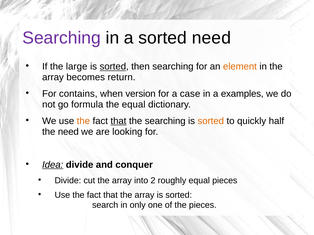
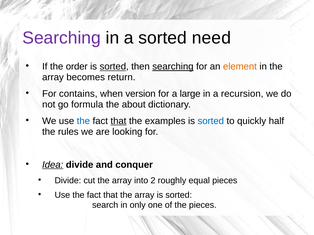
large: large -> order
searching at (173, 67) underline: none -> present
case: case -> large
examples: examples -> recursion
the equal: equal -> about
the at (83, 121) colour: orange -> blue
the searching: searching -> examples
sorted at (211, 121) colour: orange -> blue
the need: need -> rules
